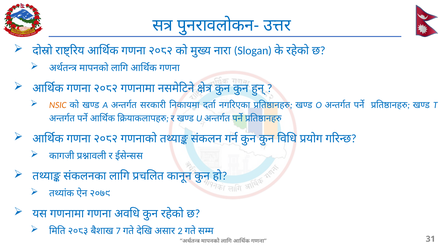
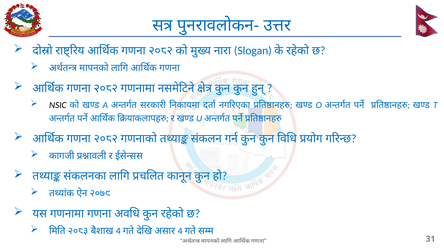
NSIC colour: orange -> black
7 at (118, 231): 7 -> 4
2 at (180, 231): 2 -> 4
